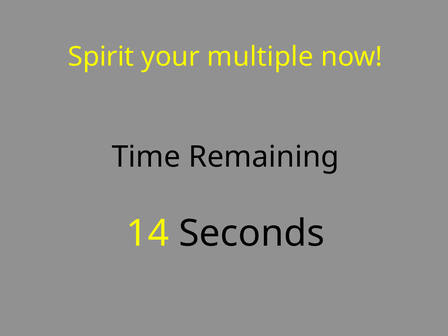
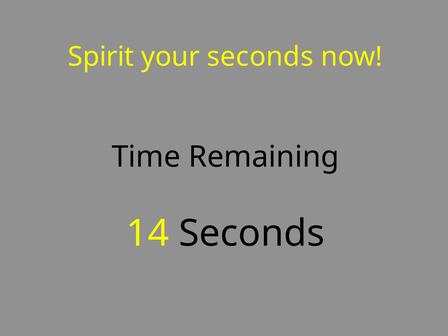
your multiple: multiple -> seconds
